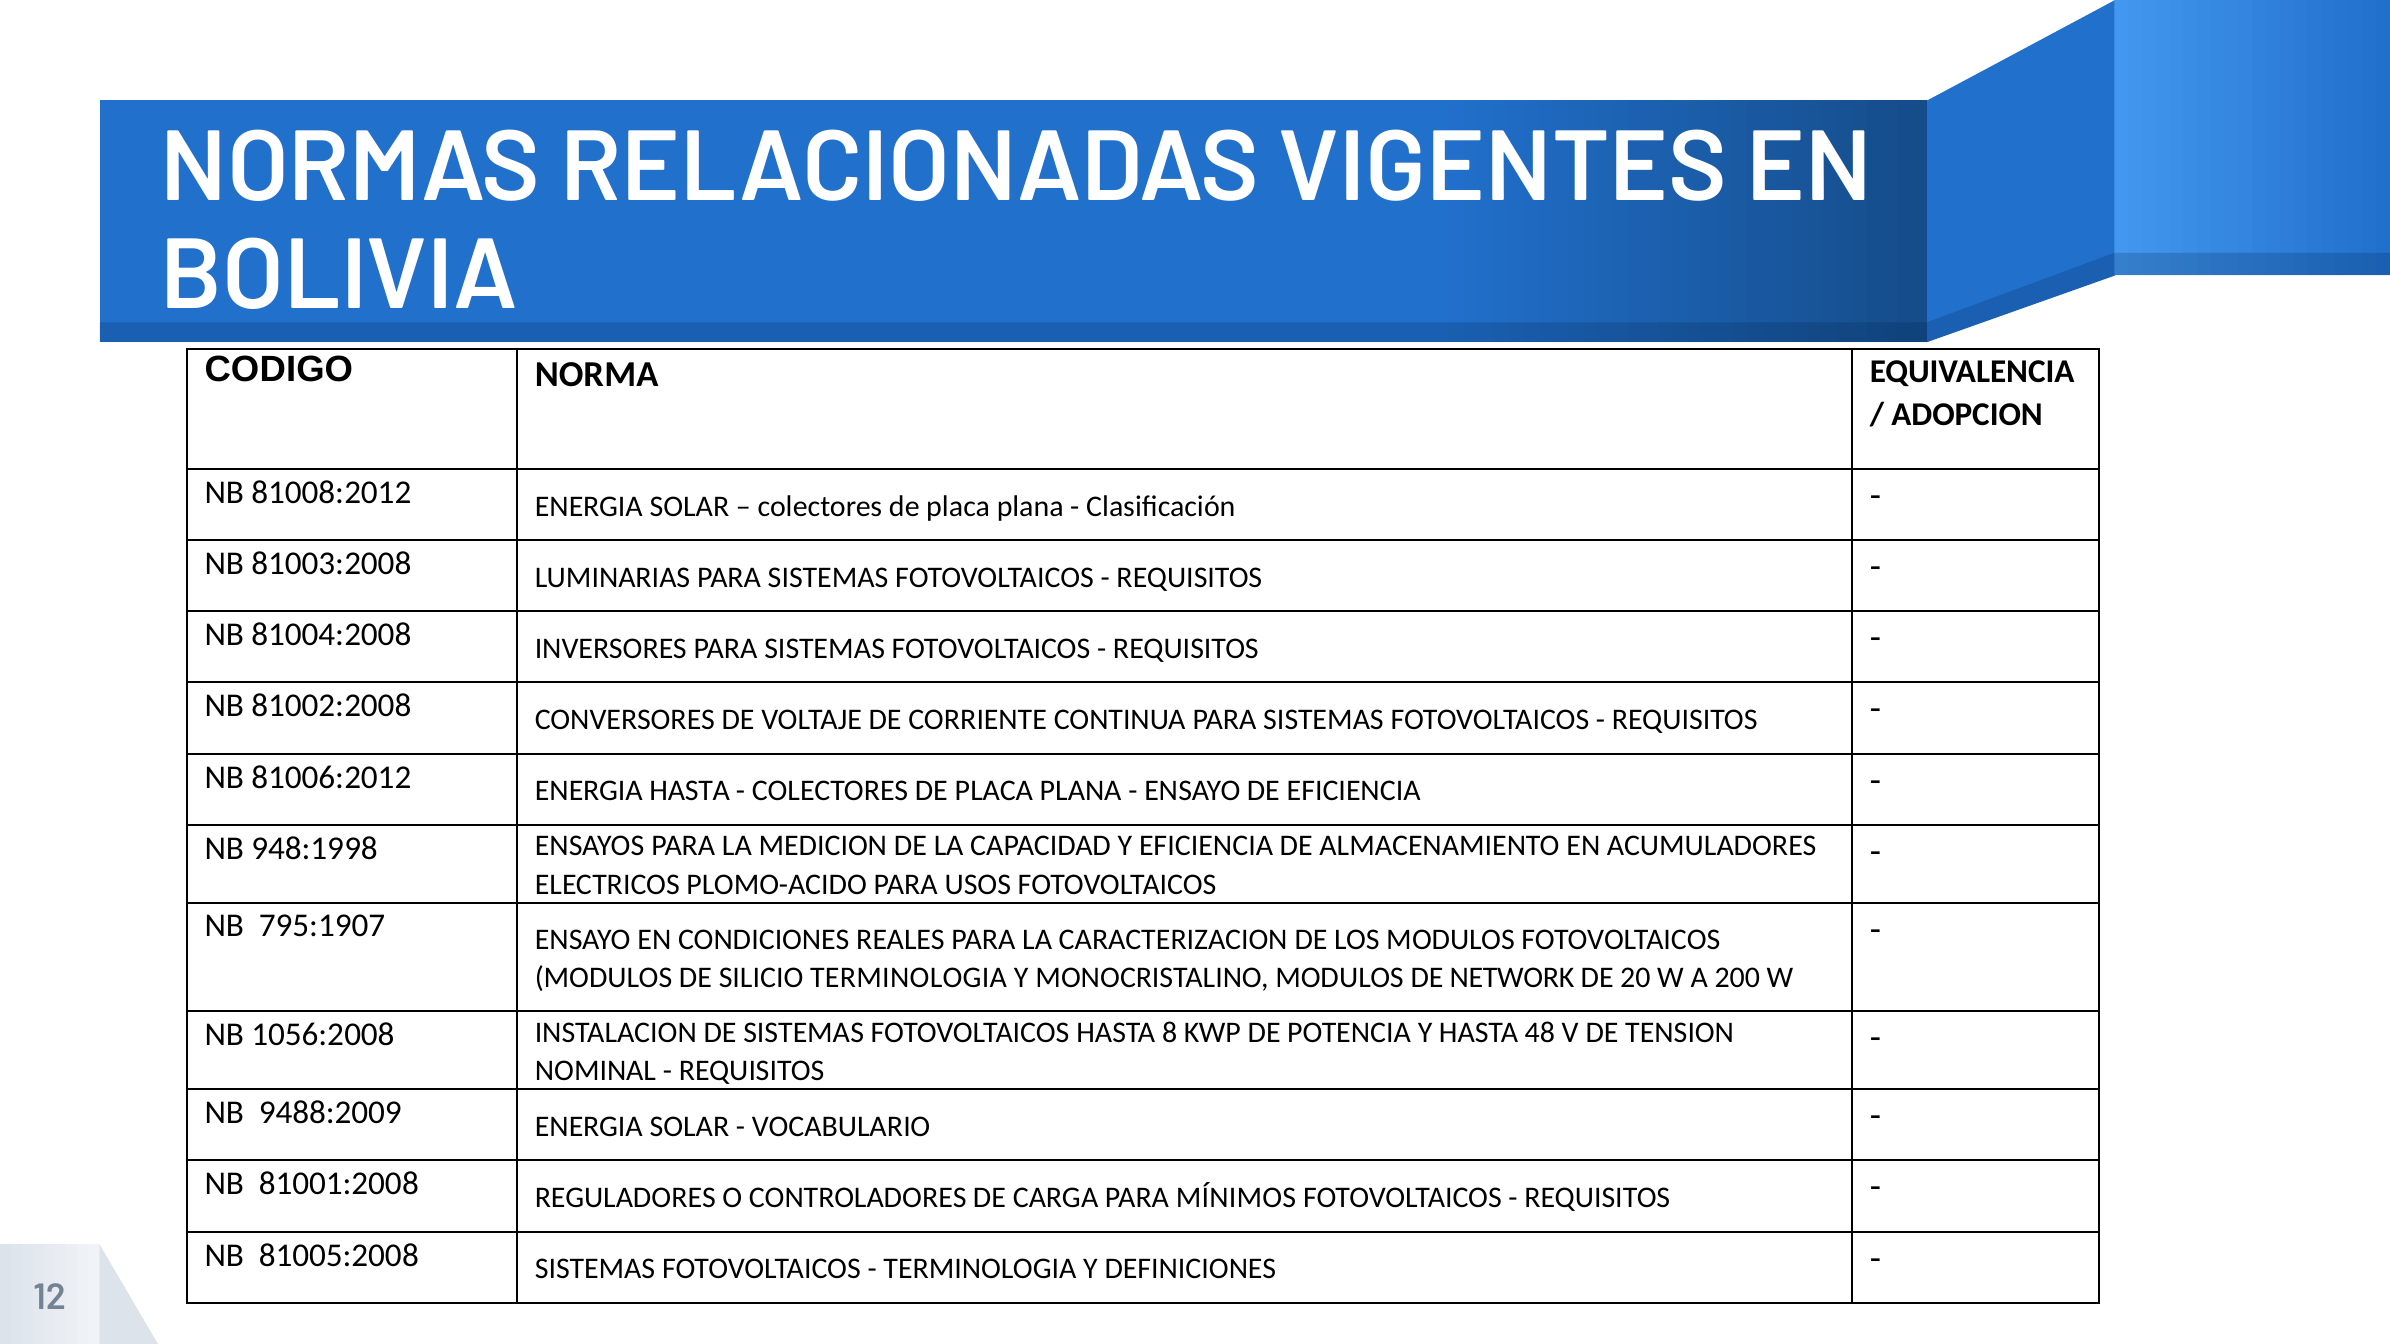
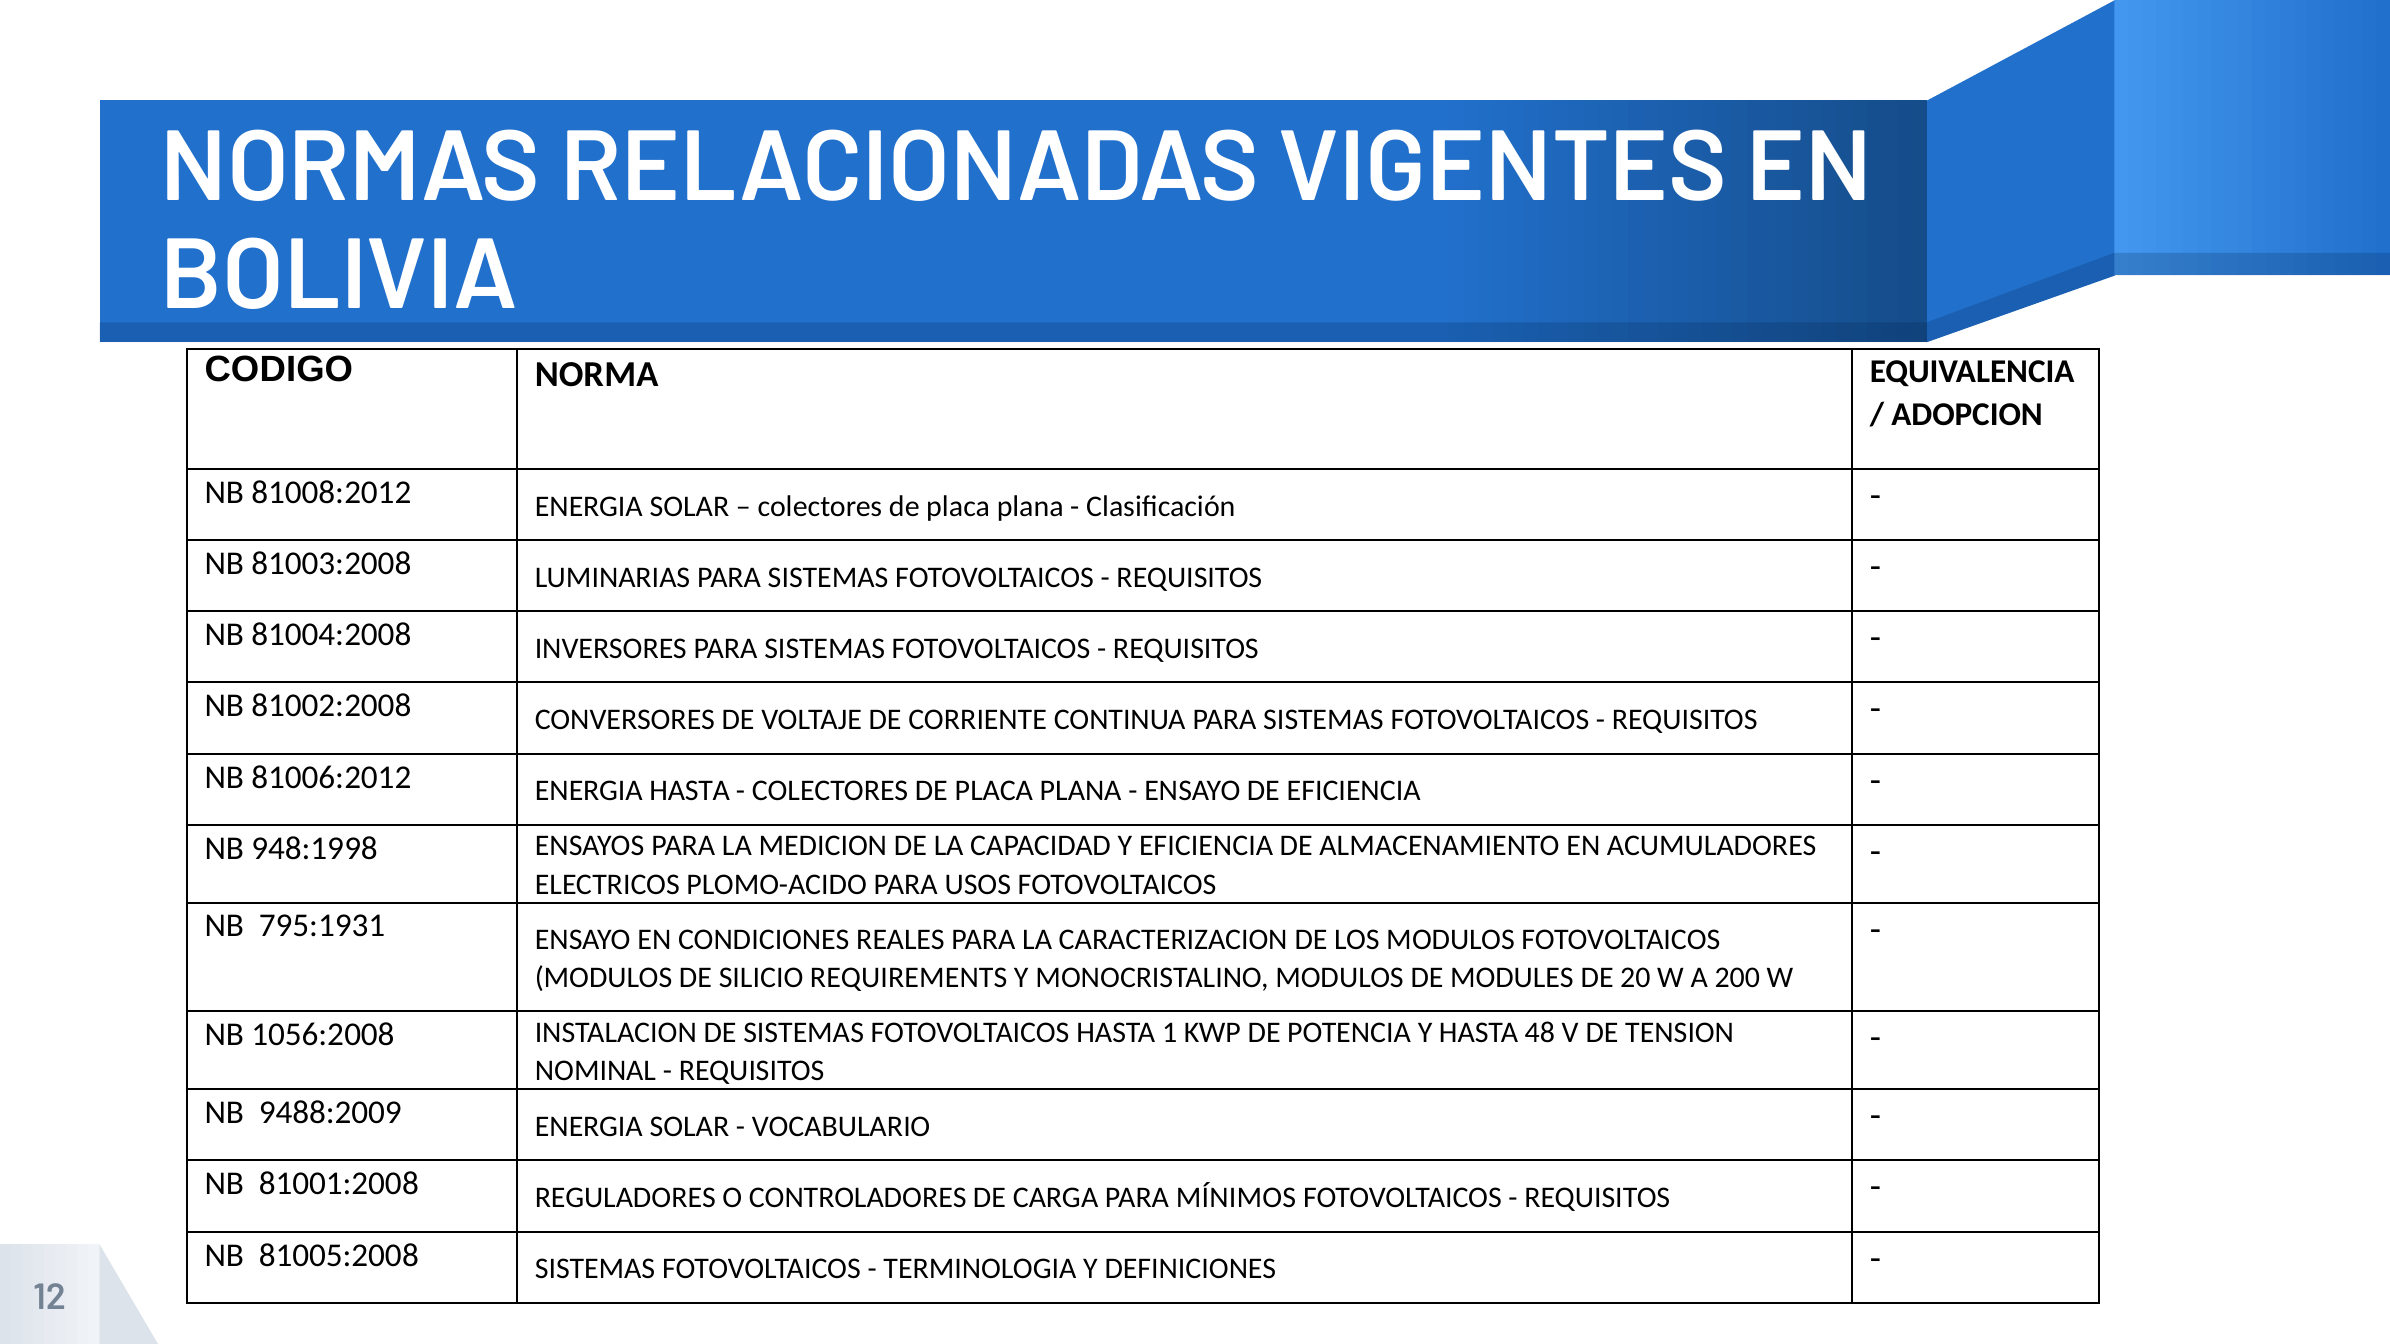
795:1907: 795:1907 -> 795:1931
SILICIO TERMINOLOGIA: TERMINOLOGIA -> REQUIREMENTS
NETWORK: NETWORK -> MODULES
8: 8 -> 1
